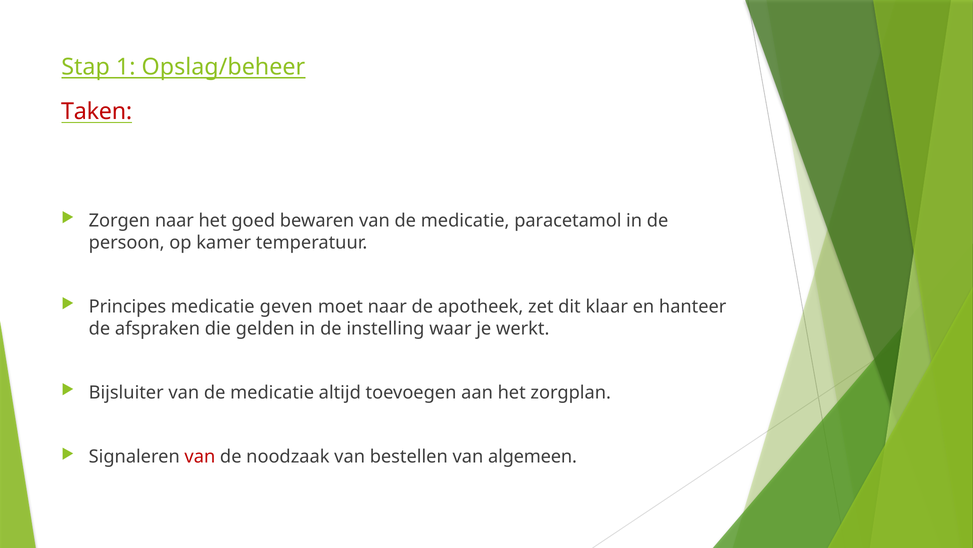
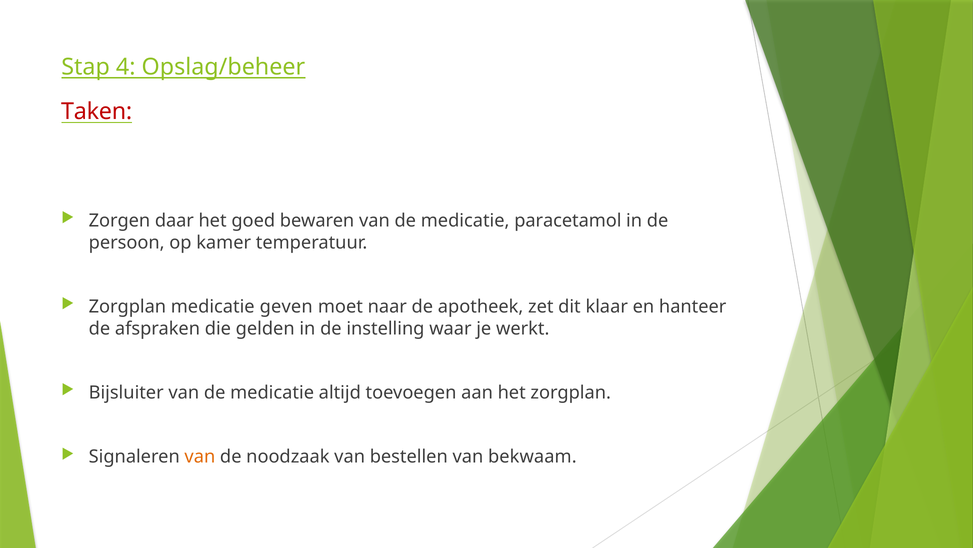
1: 1 -> 4
Zorgen naar: naar -> daar
Principes at (127, 306): Principes -> Zorgplan
van at (200, 456) colour: red -> orange
algemeen: algemeen -> bekwaam
